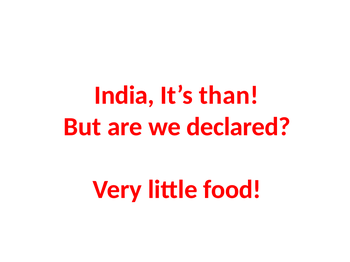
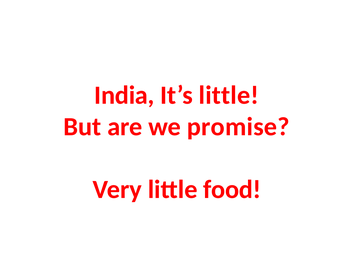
It’s than: than -> little
declared: declared -> promise
